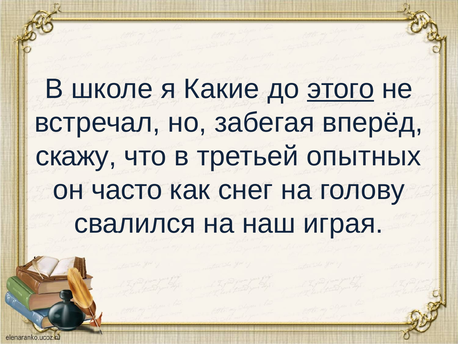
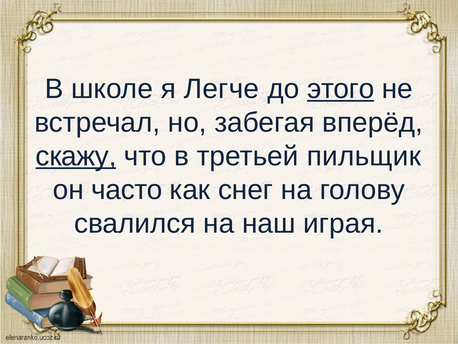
Какие: Какие -> Легче
скажу underline: none -> present
опытных: опытных -> пильщик
